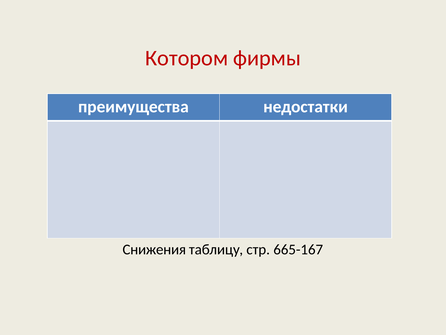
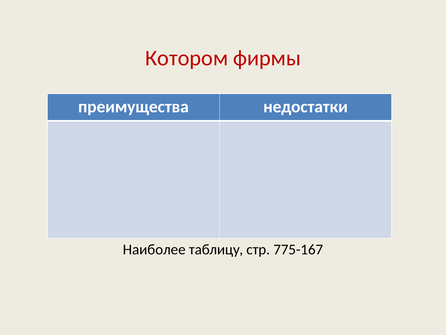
Снижения: Снижения -> Наиболее
665-167: 665-167 -> 775-167
